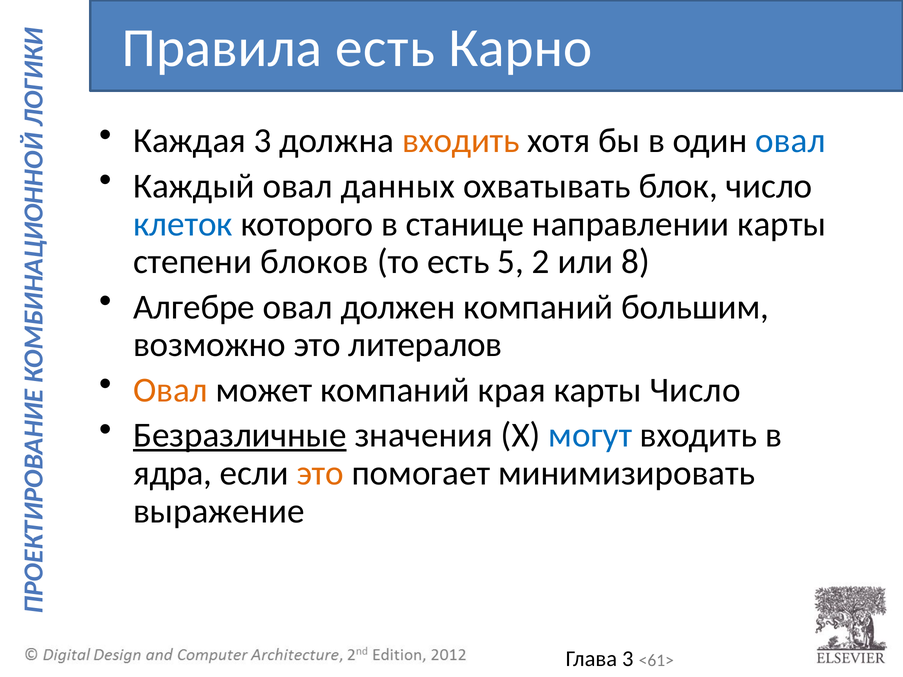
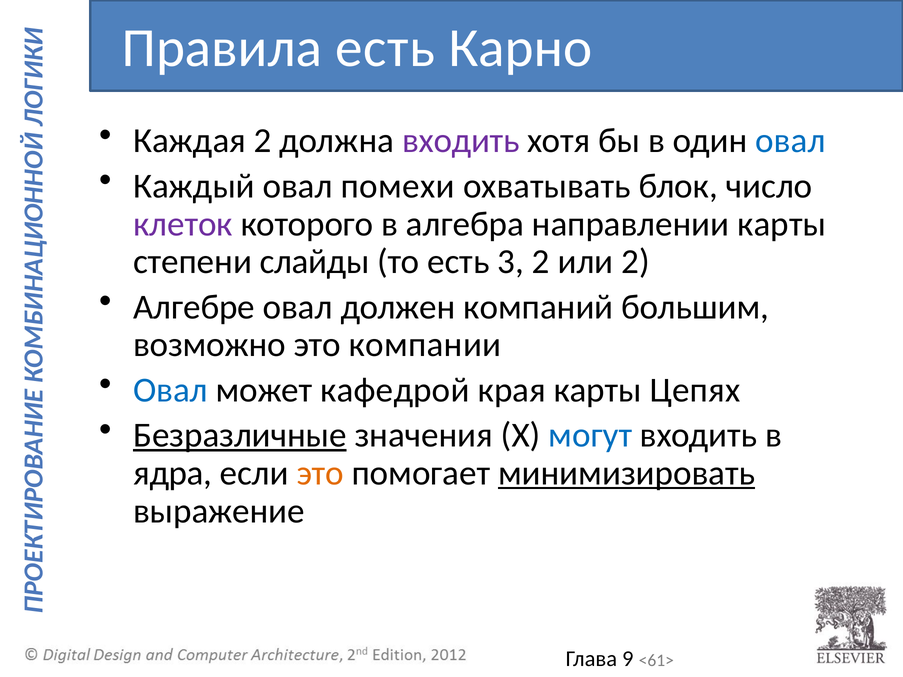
Каждая 3: 3 -> 2
входить at (461, 141) colour: orange -> purple
данных: данных -> помехи
клеток colour: blue -> purple
станице: станице -> алгебра
блоков: блоков -> слайды
5: 5 -> 3
или 8: 8 -> 2
литералов: литералов -> компании
Овал at (171, 390) colour: orange -> blue
может компаний: компаний -> кафедрой
карты Число: Число -> Цепях
минимизировать underline: none -> present
3 at (628, 659): 3 -> 9
